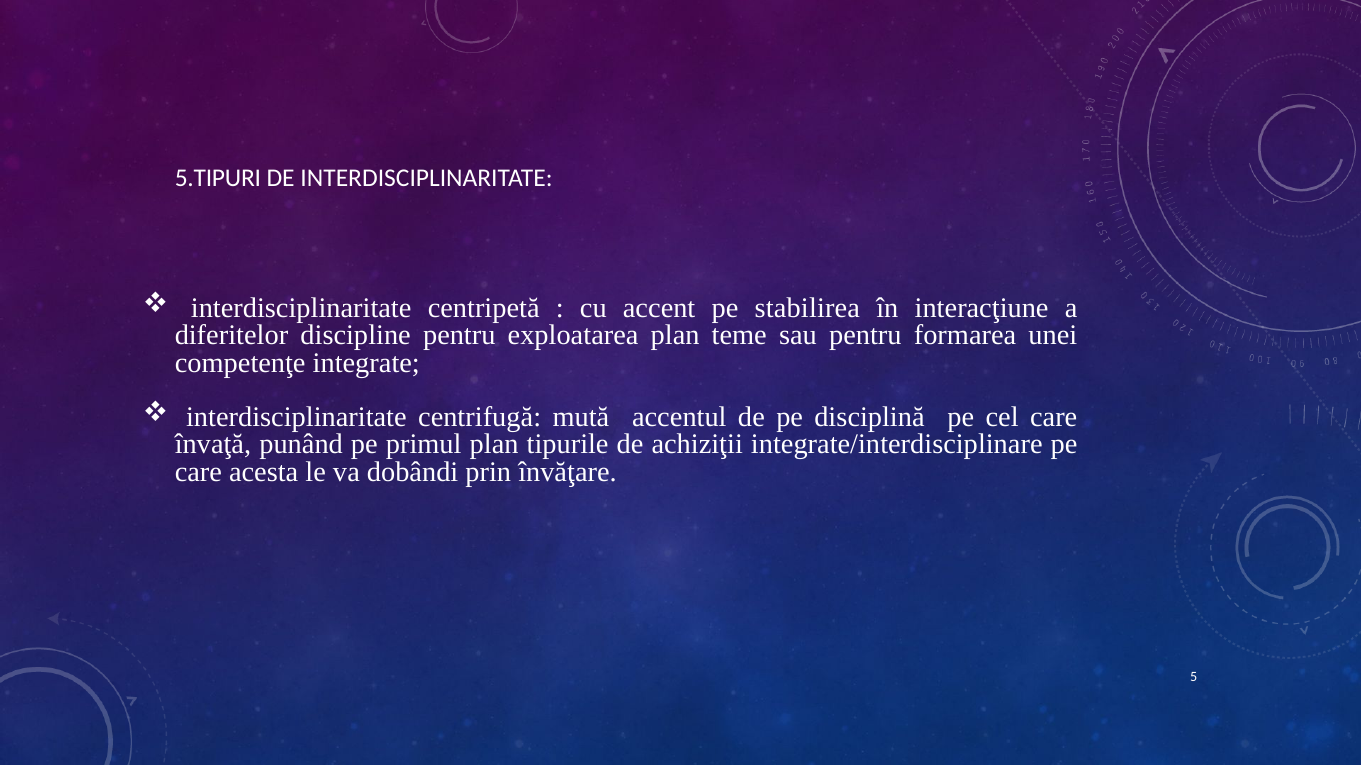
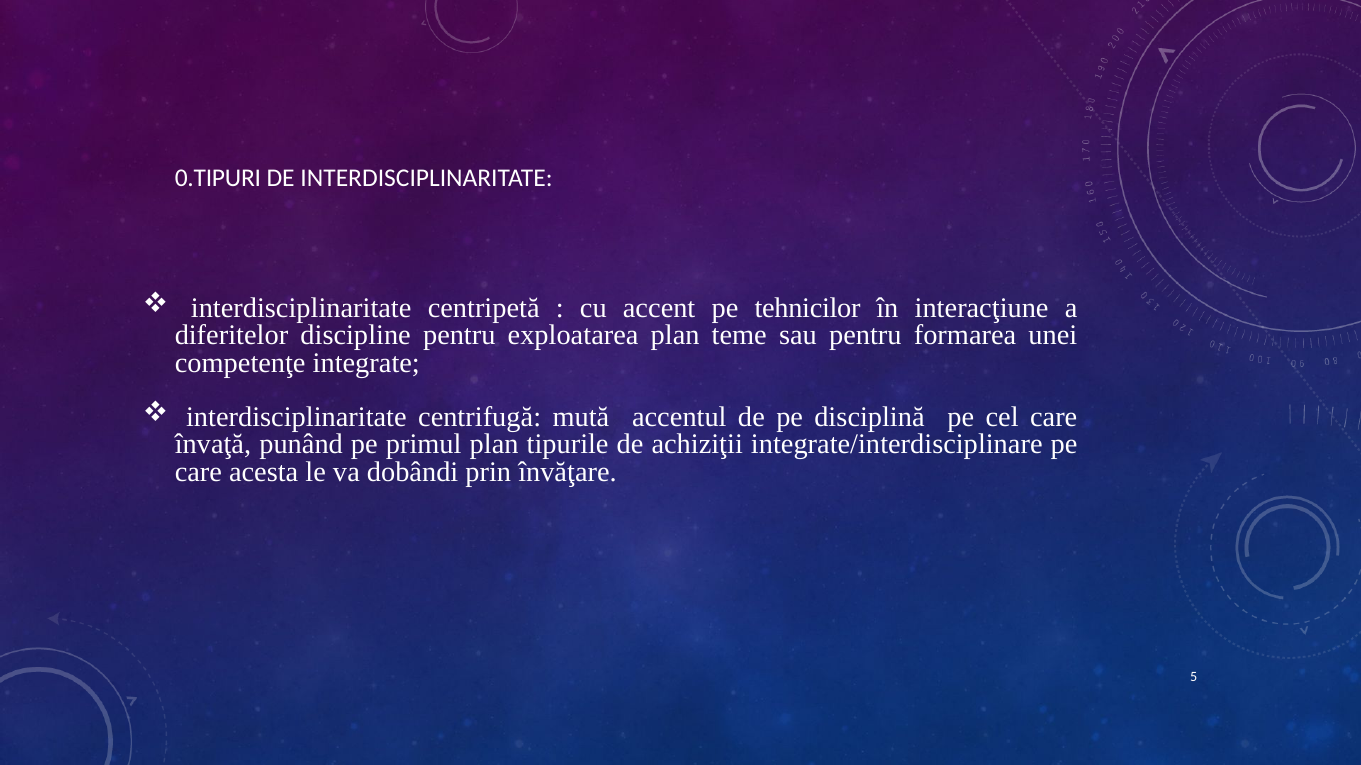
5.TIPURI: 5.TIPURI -> 0.TIPURI
stabilirea: stabilirea -> tehnicilor
